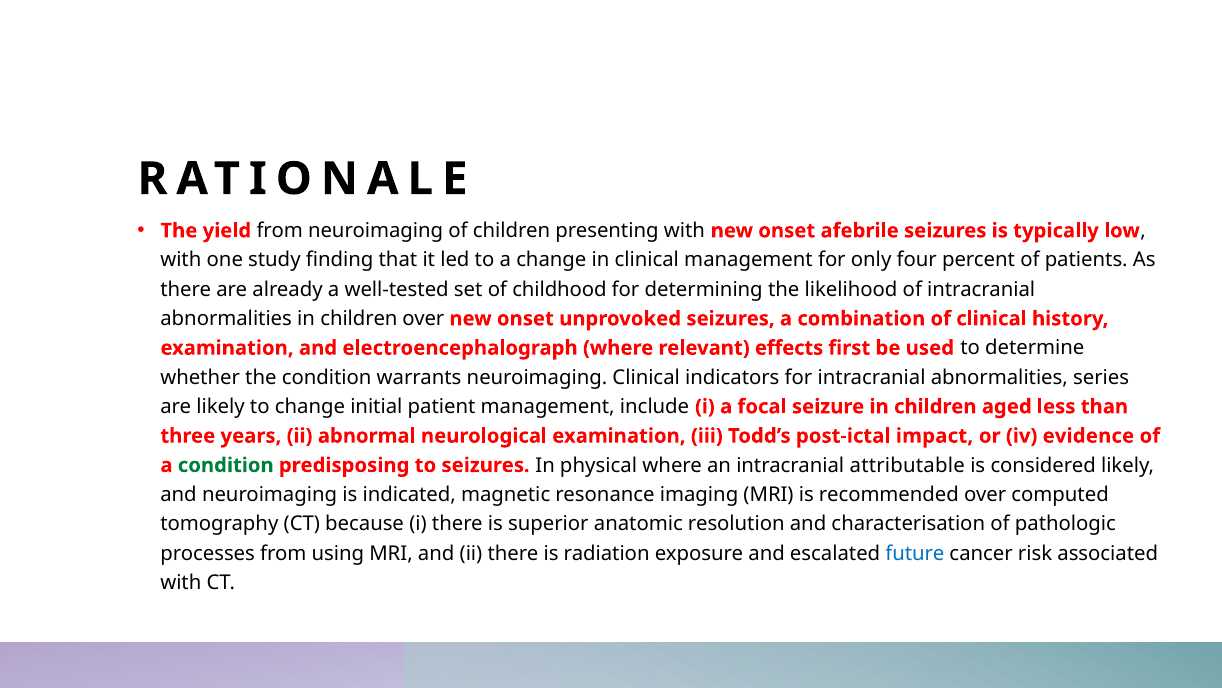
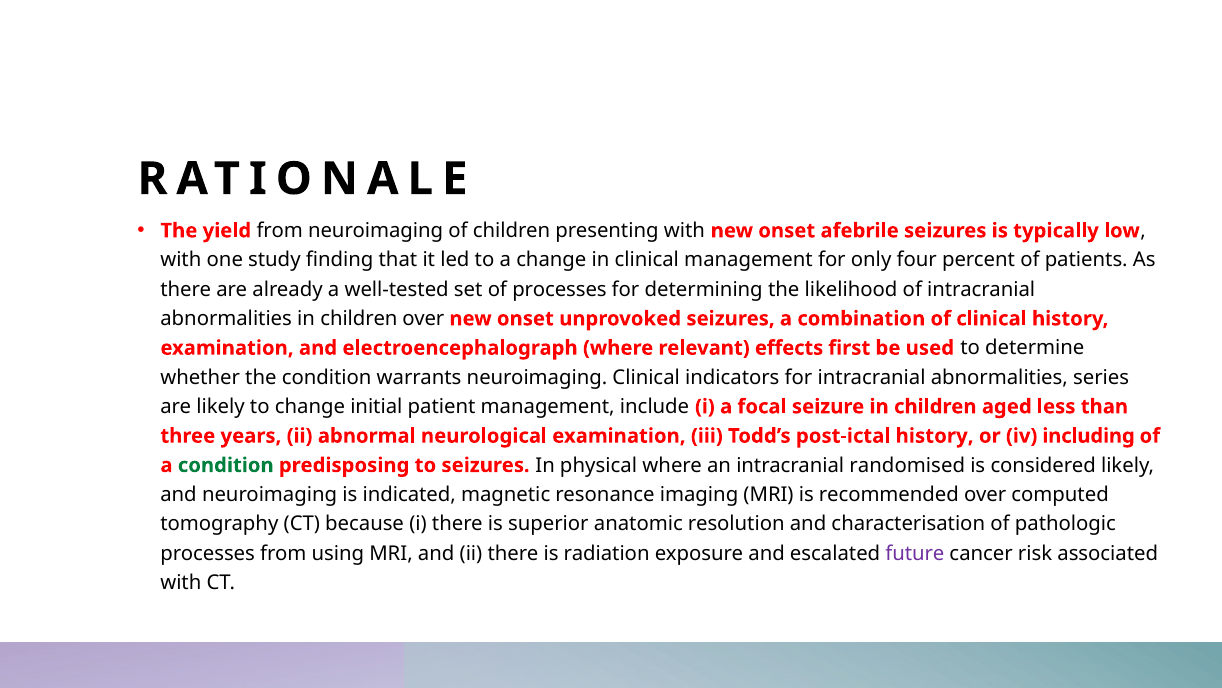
of childhood: childhood -> processes
post-ictal impact: impact -> history
evidence: evidence -> including
attributable: attributable -> randomised
future colour: blue -> purple
